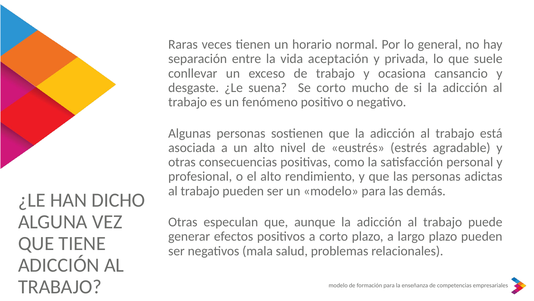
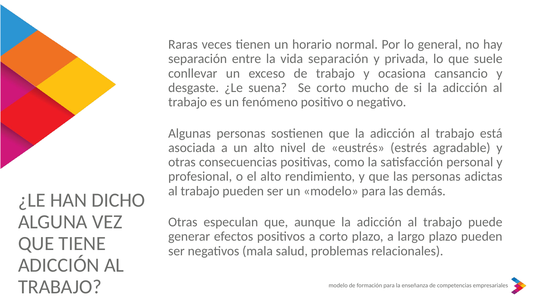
vida aceptación: aceptación -> separación
